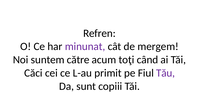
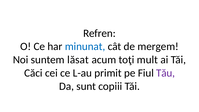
minunat colour: purple -> blue
către: către -> lăsat
când: când -> mult
